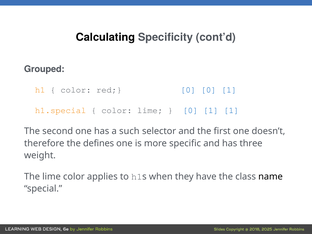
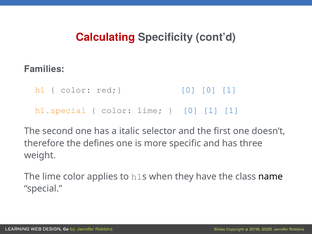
Calculating colour: black -> red
Grouped: Grouped -> Families
such: such -> italic
